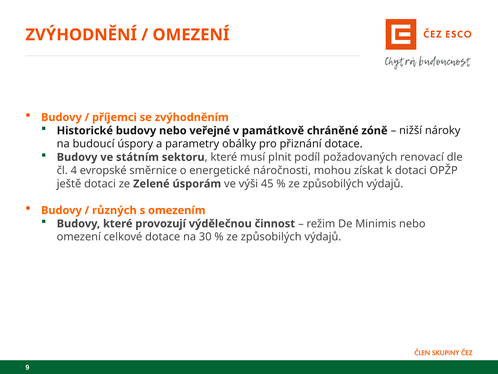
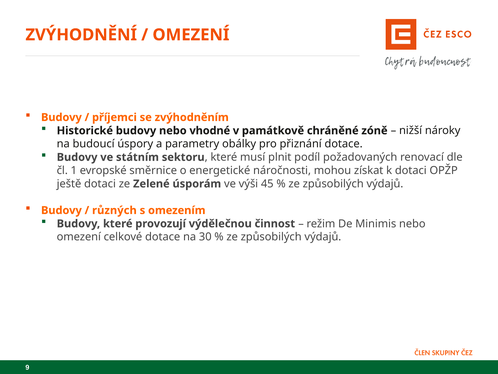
veřejné: veřejné -> vhodné
4: 4 -> 1
